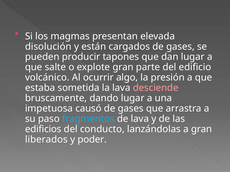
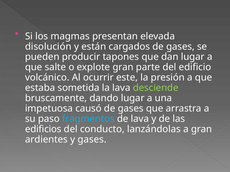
algo: algo -> este
desciende colour: pink -> light green
liberados: liberados -> ardientes
y poder: poder -> gases
